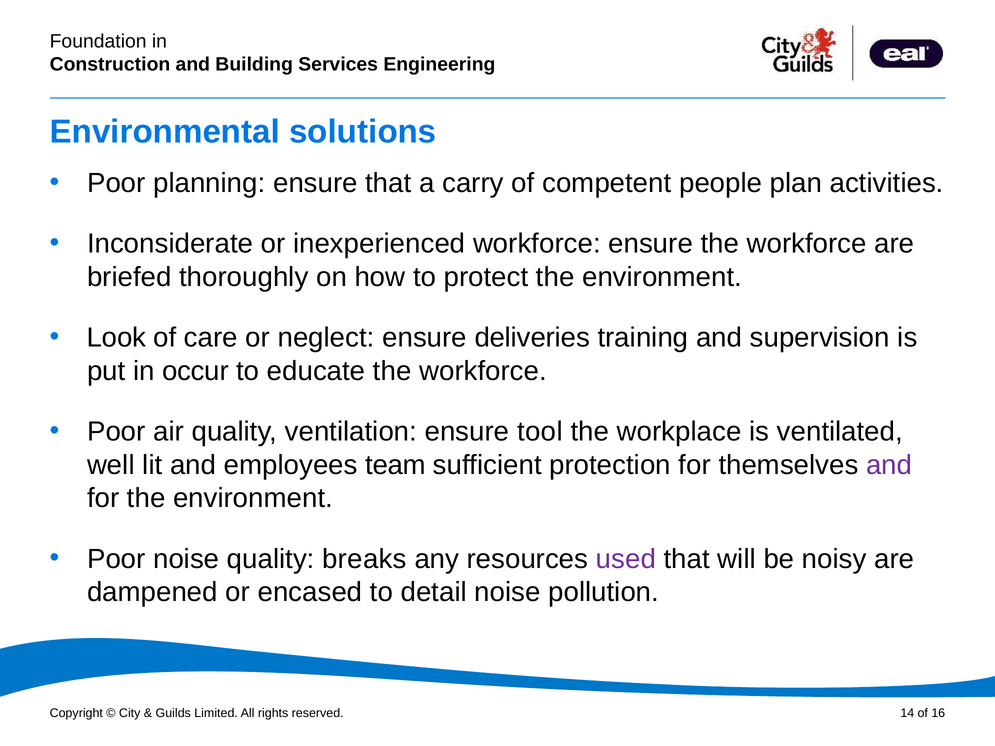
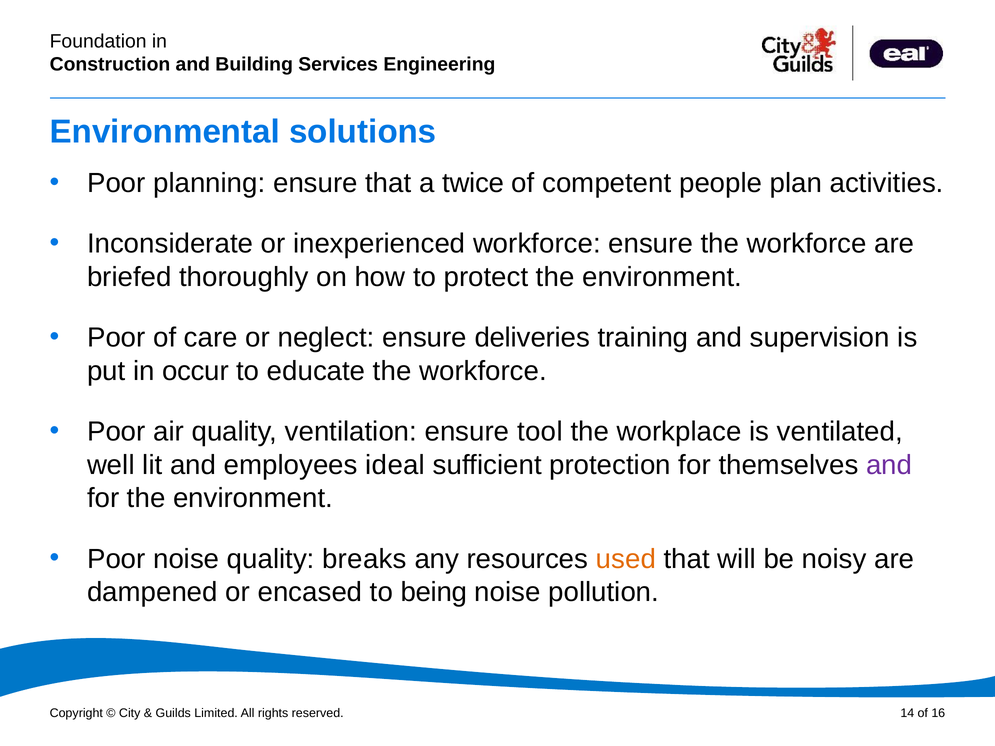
carry: carry -> twice
Look at (116, 338): Look -> Poor
team: team -> ideal
used colour: purple -> orange
detail: detail -> being
